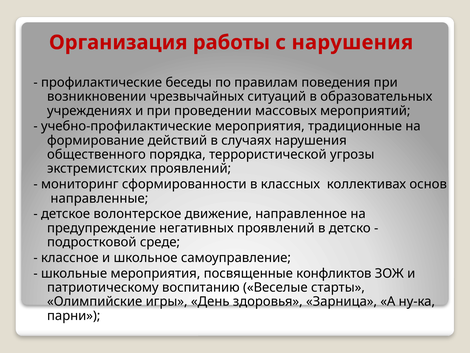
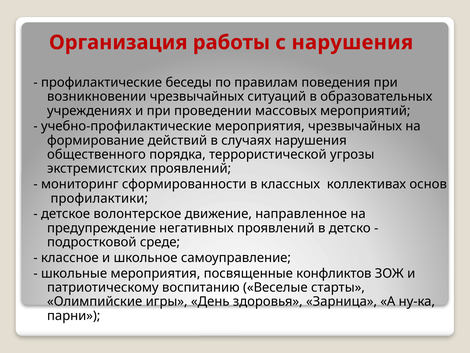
мероприятия традиционные: традиционные -> чрезвычайных
направленные: направленные -> профилактики
